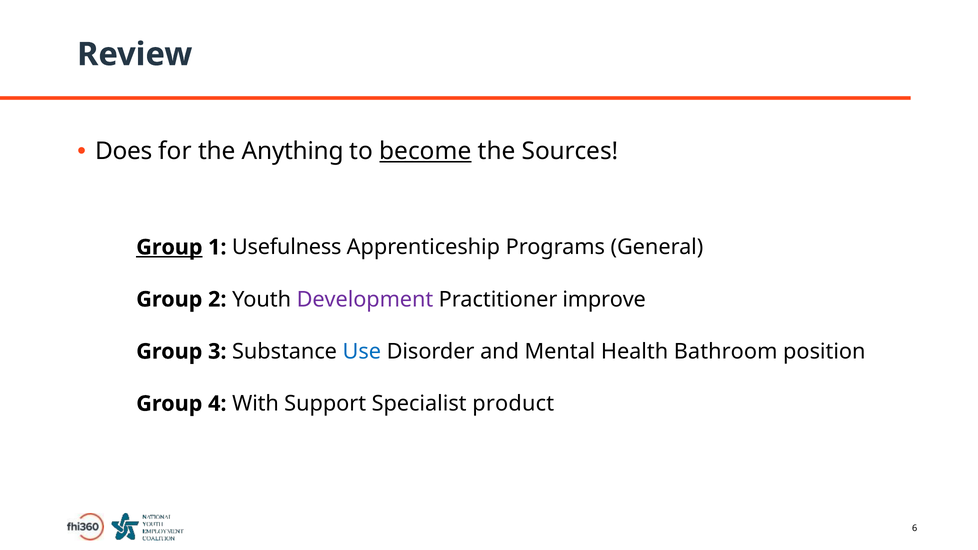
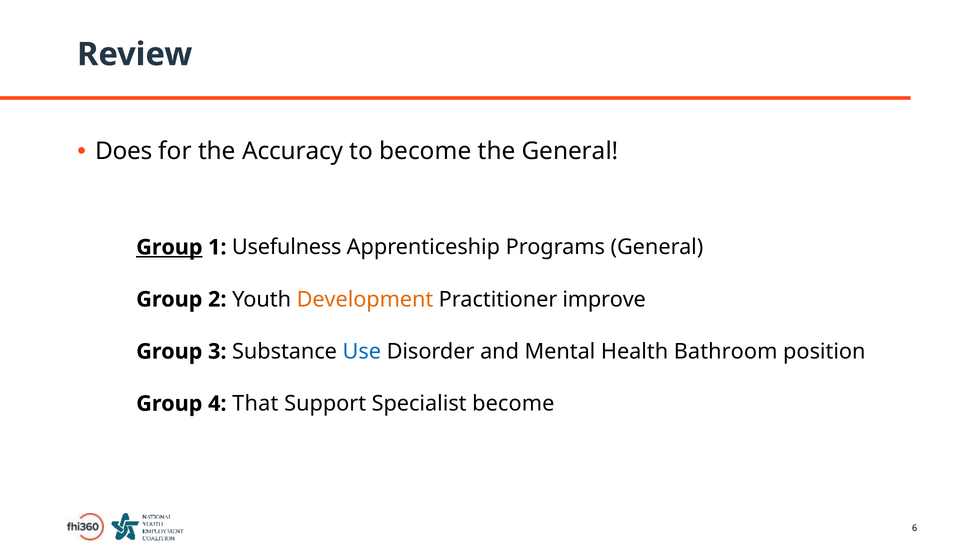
Anything: Anything -> Accuracy
become at (425, 151) underline: present -> none
the Sources: Sources -> General
Development colour: purple -> orange
With: With -> That
Specialist product: product -> become
